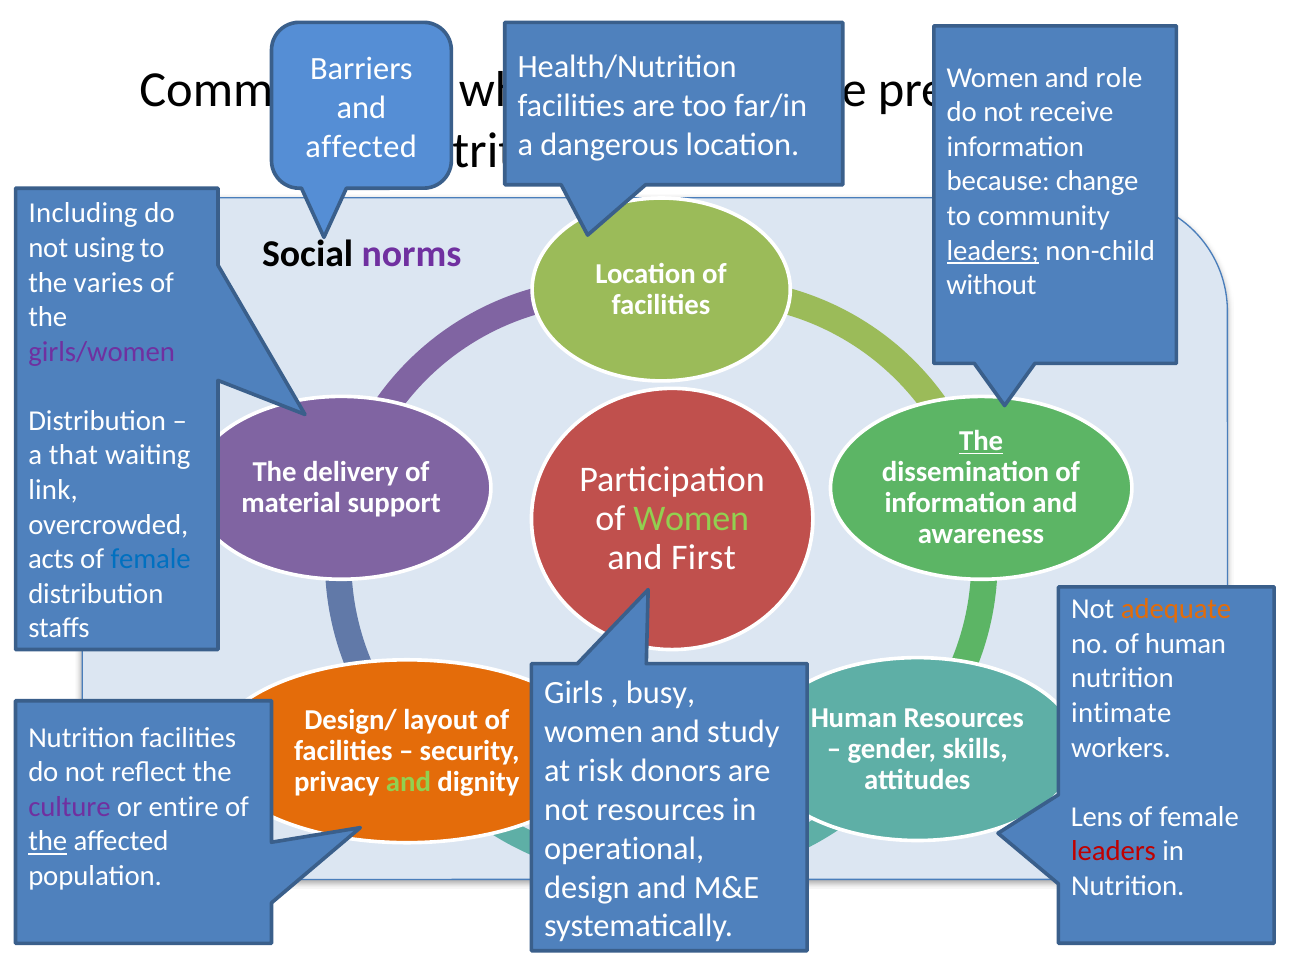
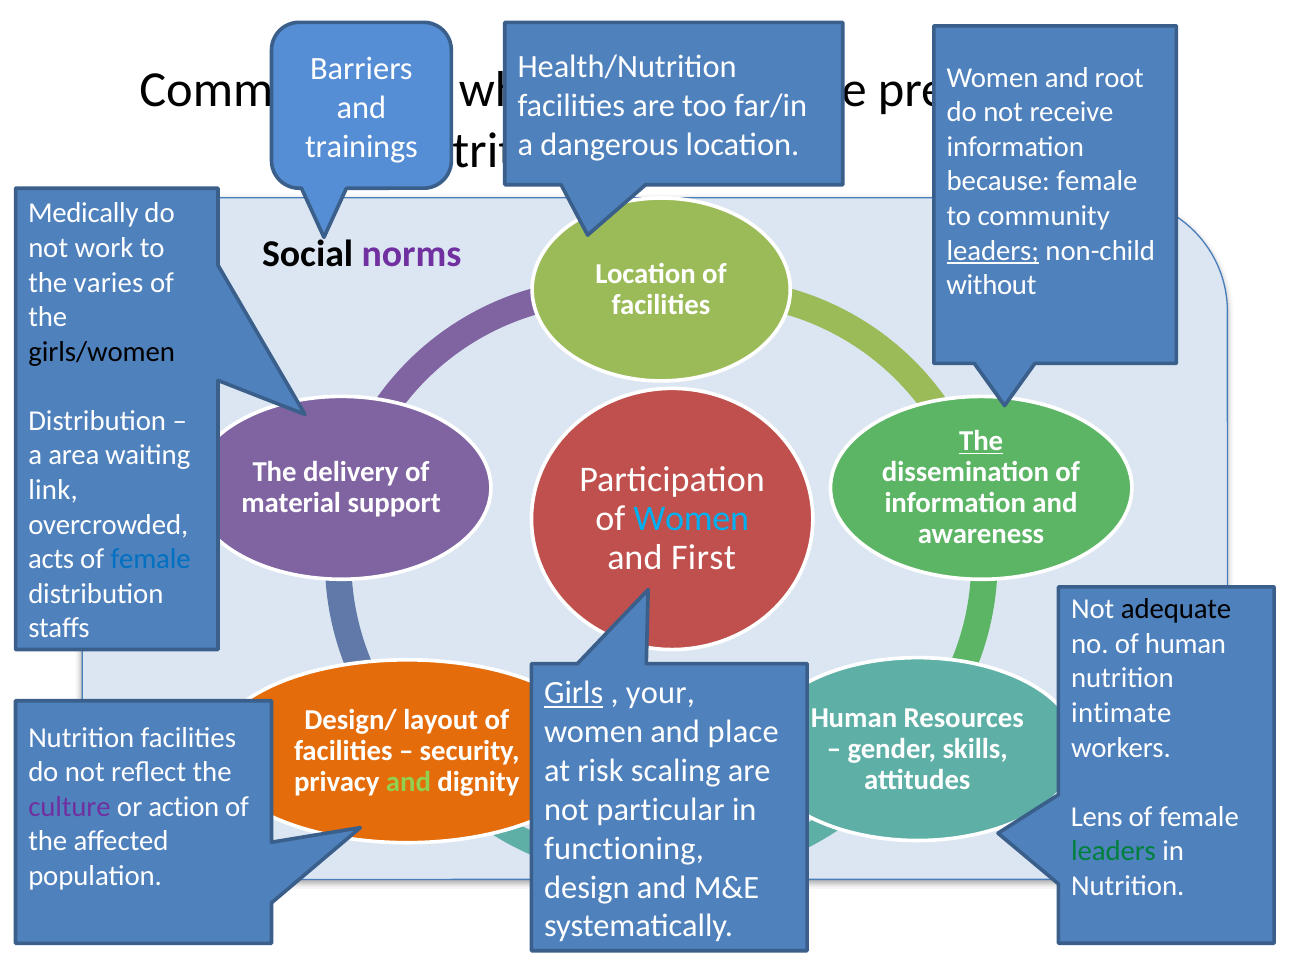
role: role -> root
affected at (361, 146): affected -> trainings
because change: change -> female
Including: Including -> Medically
using: using -> work
girls/women colour: purple -> black
that: that -> area
Women at (691, 519) colour: light green -> light blue
adequate colour: orange -> black
Girls underline: none -> present
busy: busy -> your
study: study -> place
donors: donors -> scaling
entire: entire -> action
not resources: resources -> particular
the at (48, 841) underline: present -> none
operational: operational -> functioning
leaders at (1114, 851) colour: red -> green
